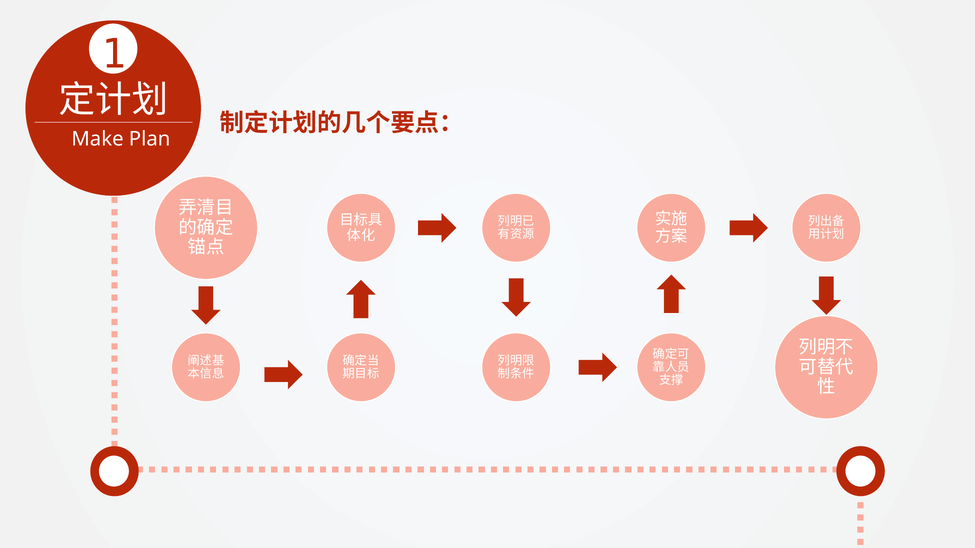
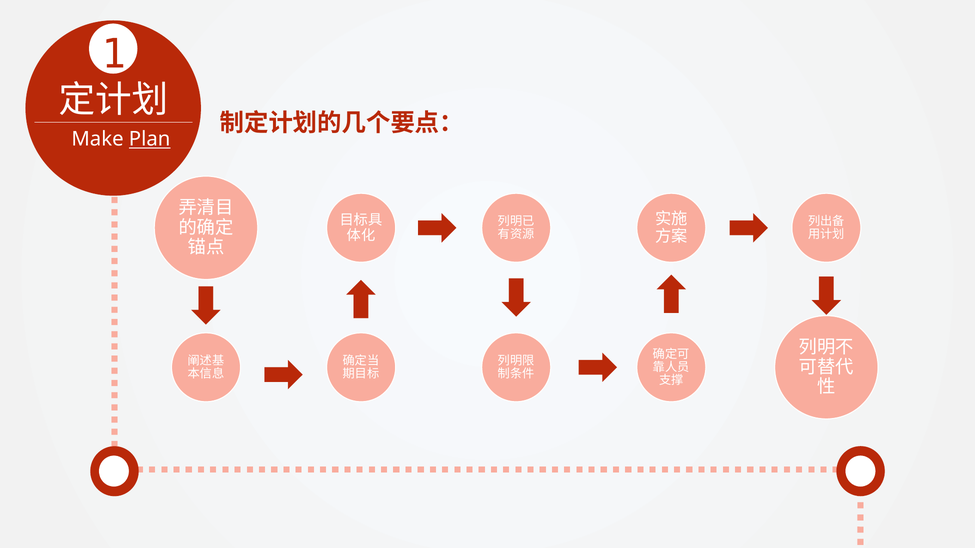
Plan underline: none -> present
